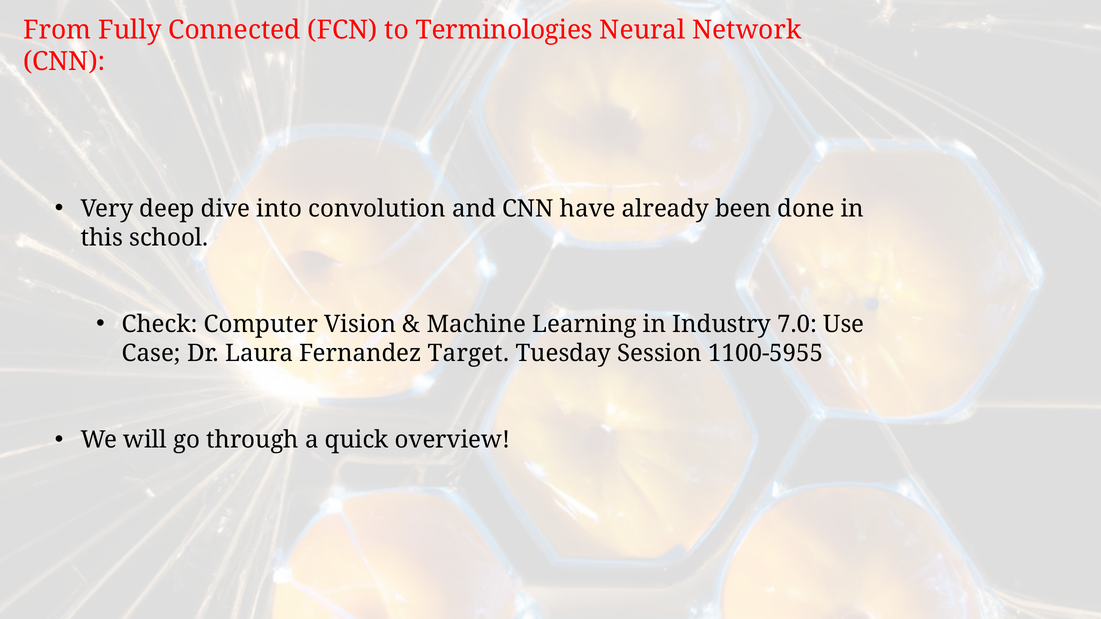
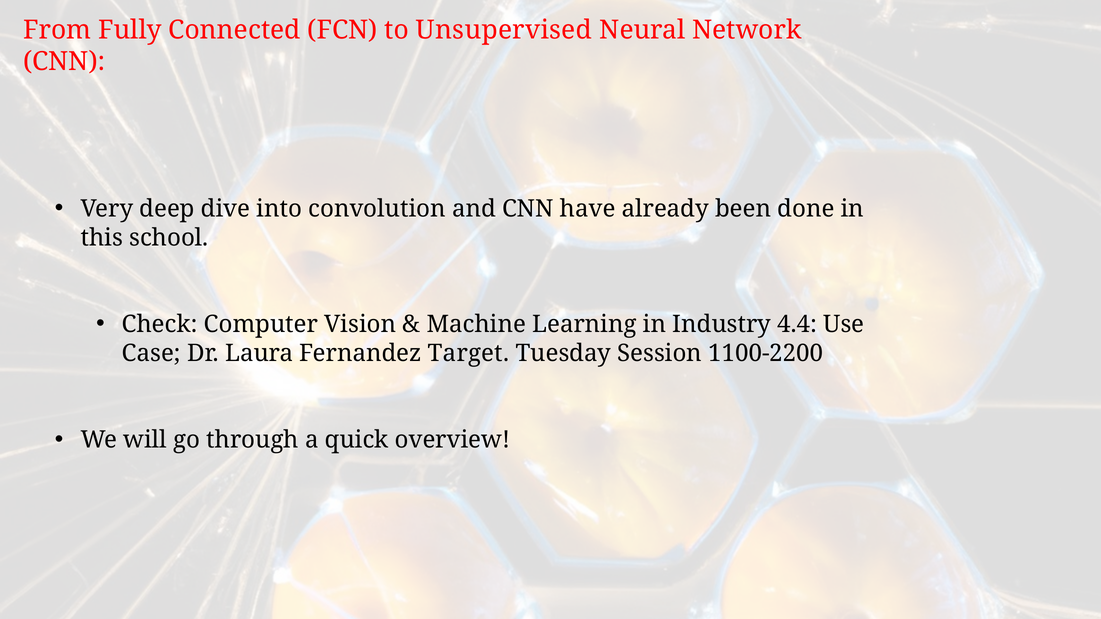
Terminologies: Terminologies -> Unsupervised
7.0: 7.0 -> 4.4
1100-5955: 1100-5955 -> 1100-2200
